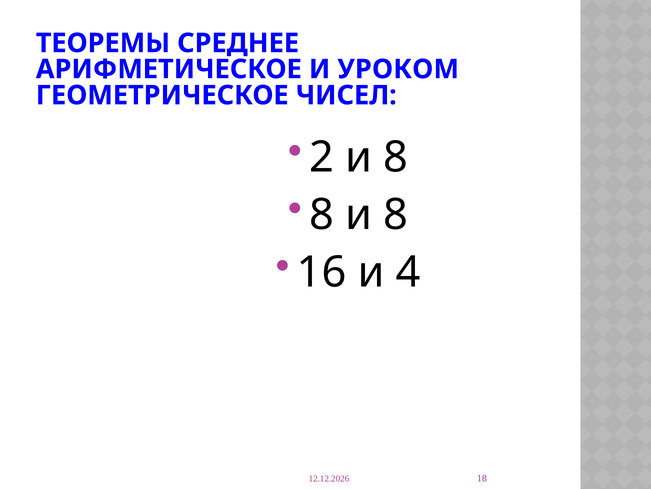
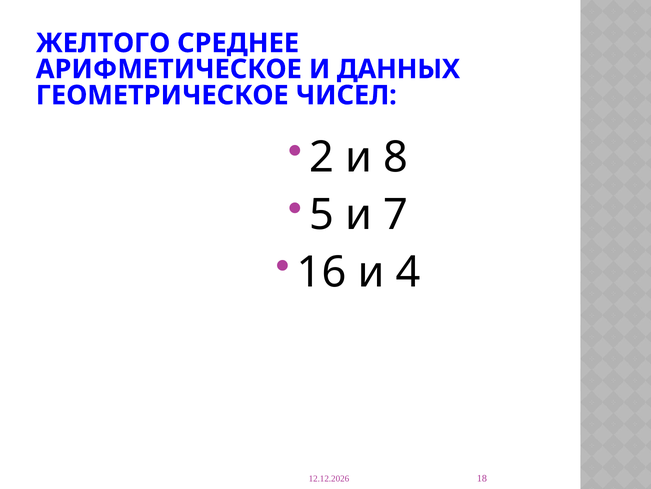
ТЕОРЕМЫ: ТЕОРЕМЫ -> ЖЕЛТОГО
УРОКОМ: УРОКОМ -> ДАННЫХ
8 at (322, 215): 8 -> 5
8 at (396, 215): 8 -> 7
